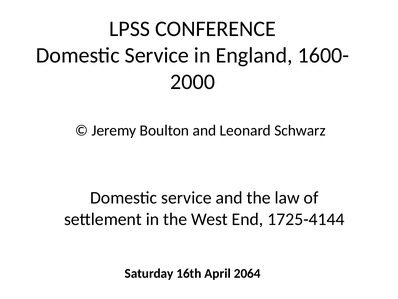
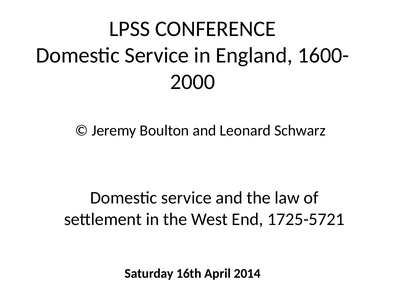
1725-4144: 1725-4144 -> 1725-5721
2064: 2064 -> 2014
